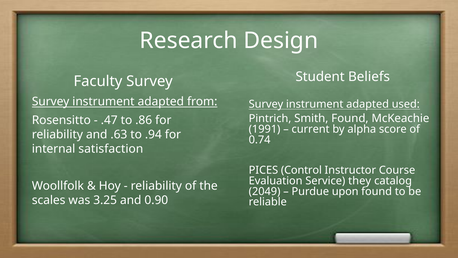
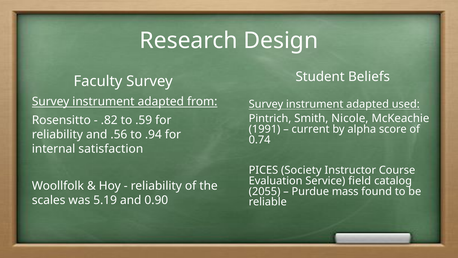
Smith Found: Found -> Nicole
.47: .47 -> .82
.86: .86 -> .59
.63: .63 -> .56
Control: Control -> Society
they: they -> field
2049: 2049 -> 2055
upon: upon -> mass
3.25: 3.25 -> 5.19
